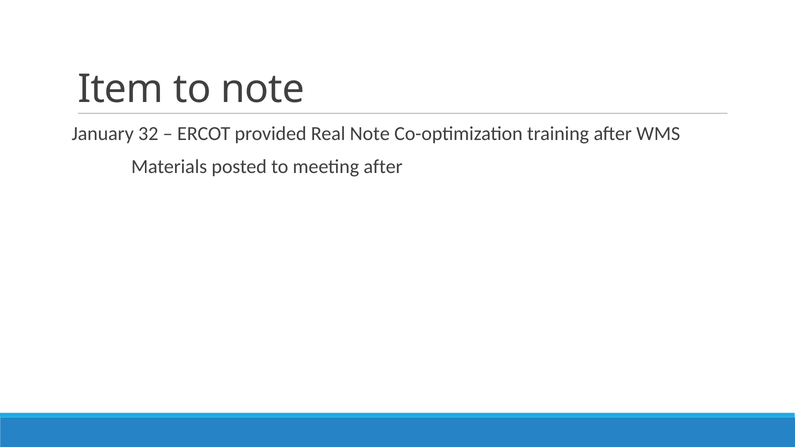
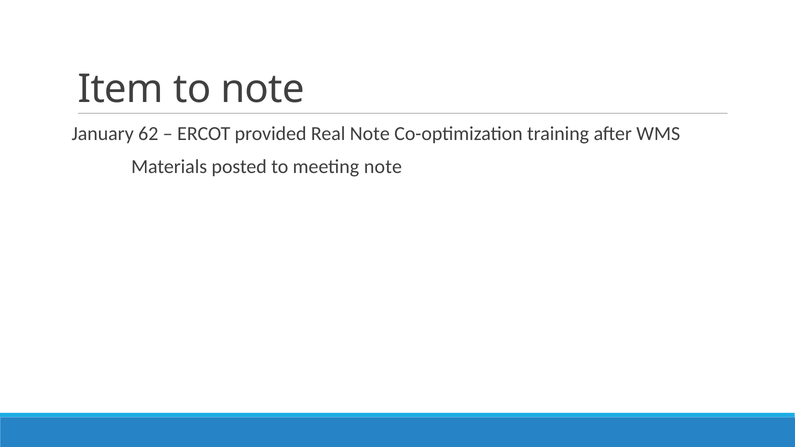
32: 32 -> 62
meeting after: after -> note
